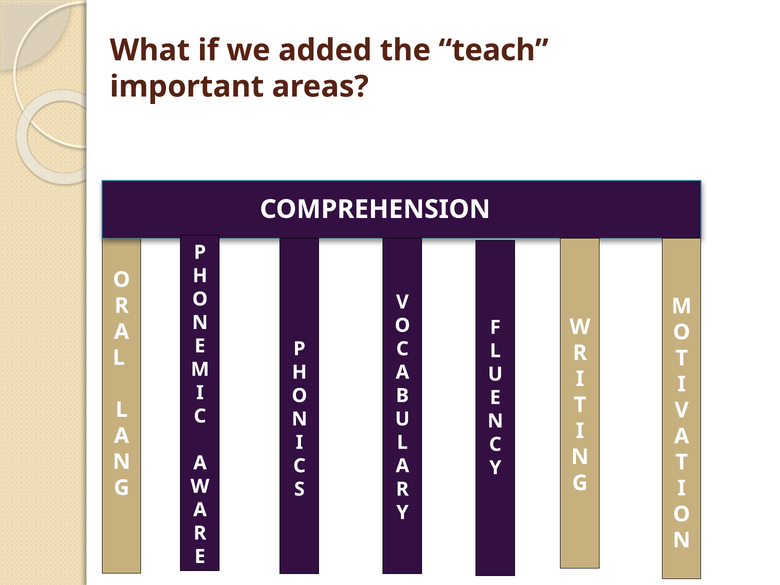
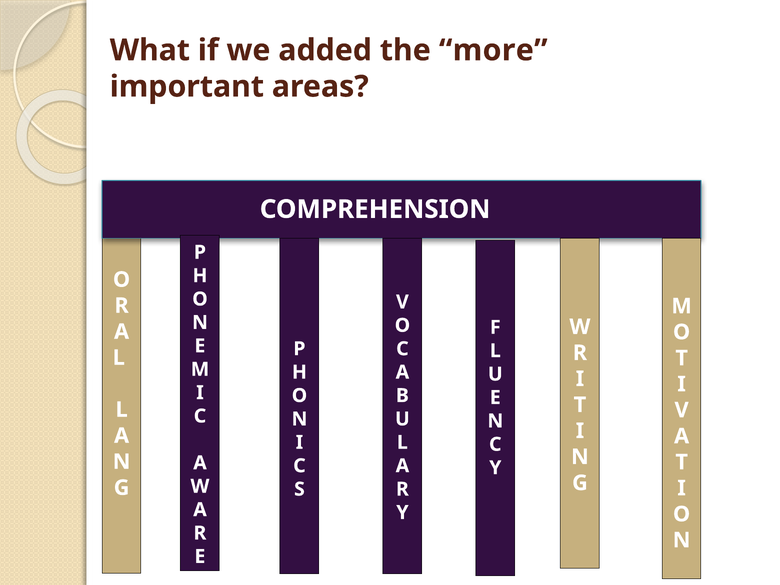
teach: teach -> more
